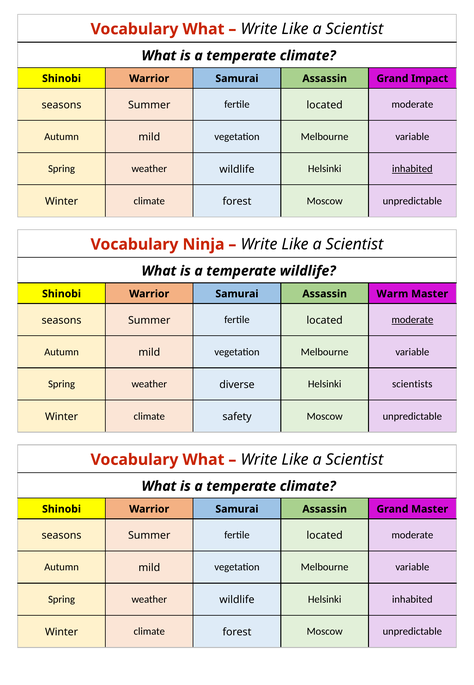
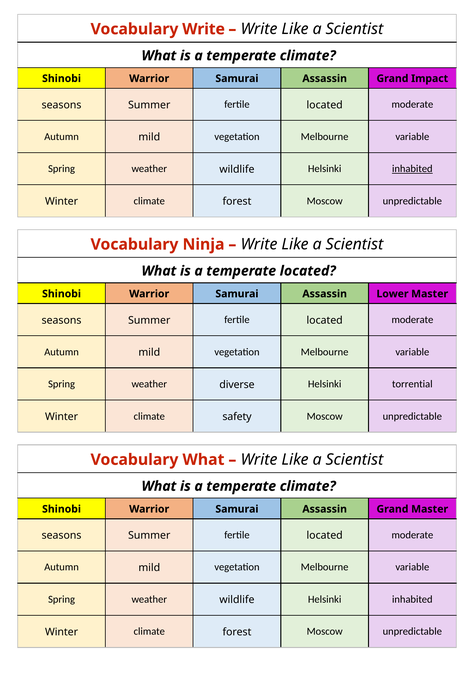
What at (203, 29): What -> Write
temperate wildlife: wildlife -> located
Warm: Warm -> Lower
moderate at (412, 320) underline: present -> none
scientists: scientists -> torrential
